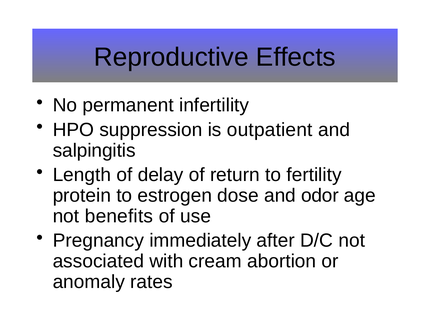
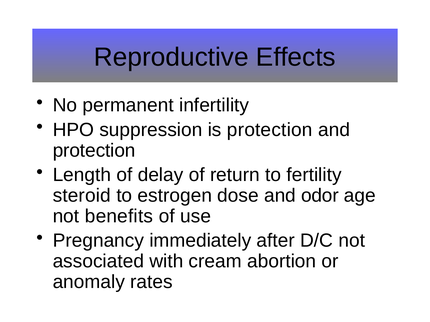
is outpatient: outpatient -> protection
salpingitis at (94, 151): salpingitis -> protection
protein: protein -> steroid
